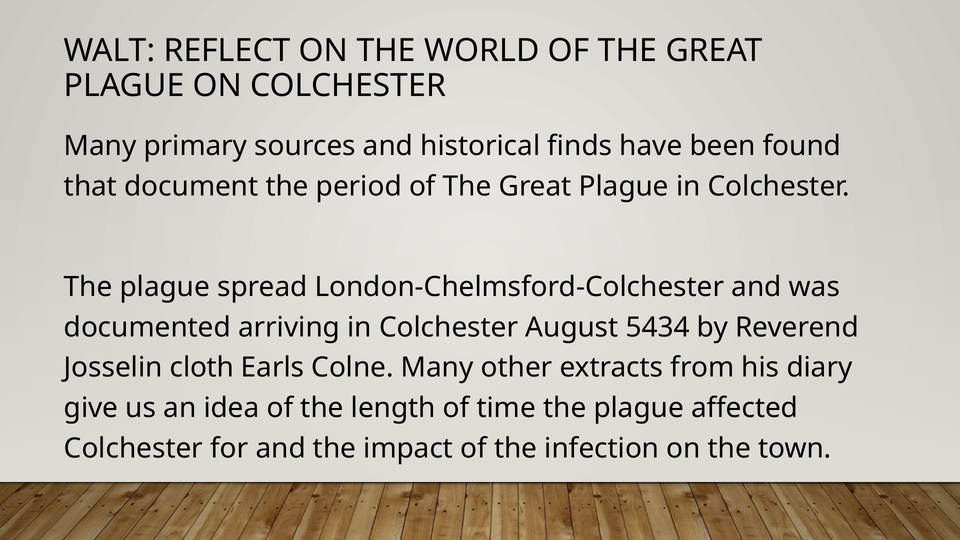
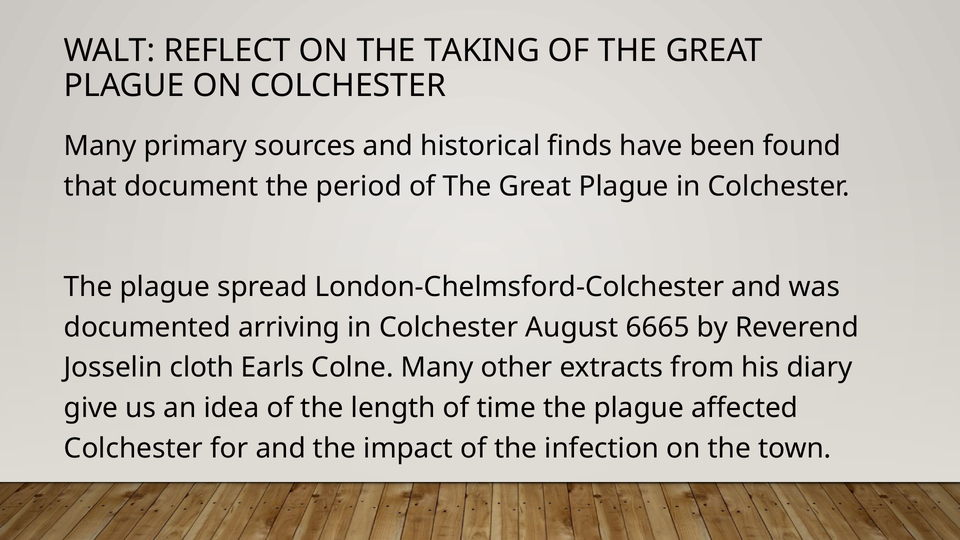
WORLD: WORLD -> TAKING
5434: 5434 -> 6665
